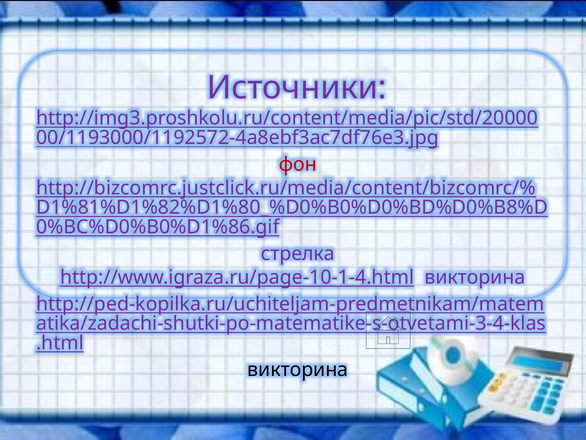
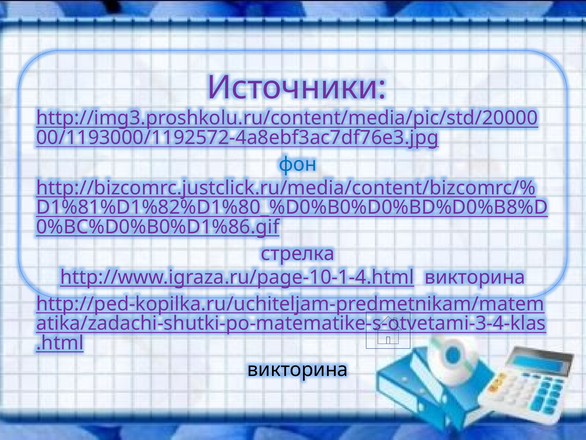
фон colour: red -> blue
